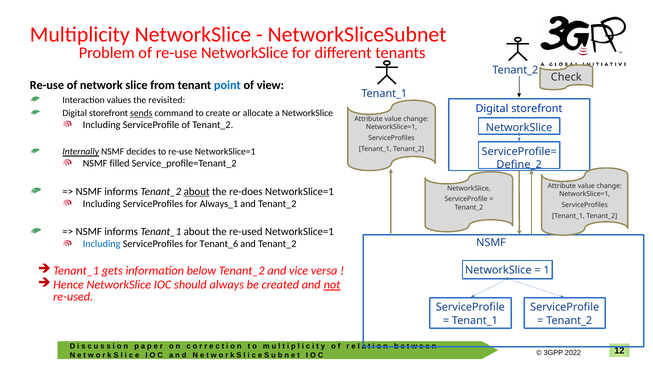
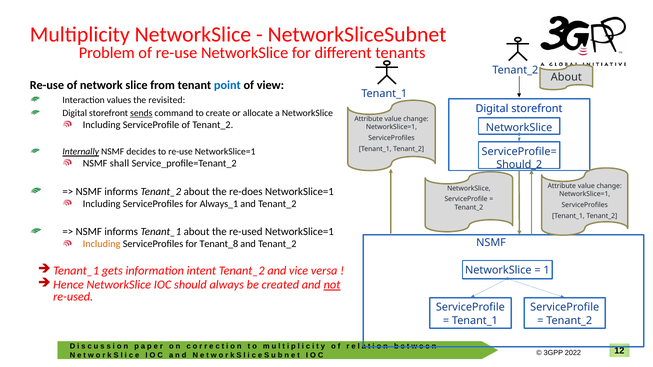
Check at (566, 77): Check -> About
filled: filled -> shall
Define_2: Define_2 -> Should_2
about at (197, 192) underline: present -> none
Including at (102, 244) colour: blue -> orange
Tenant_6: Tenant_6 -> Tenant_8
below: below -> intent
